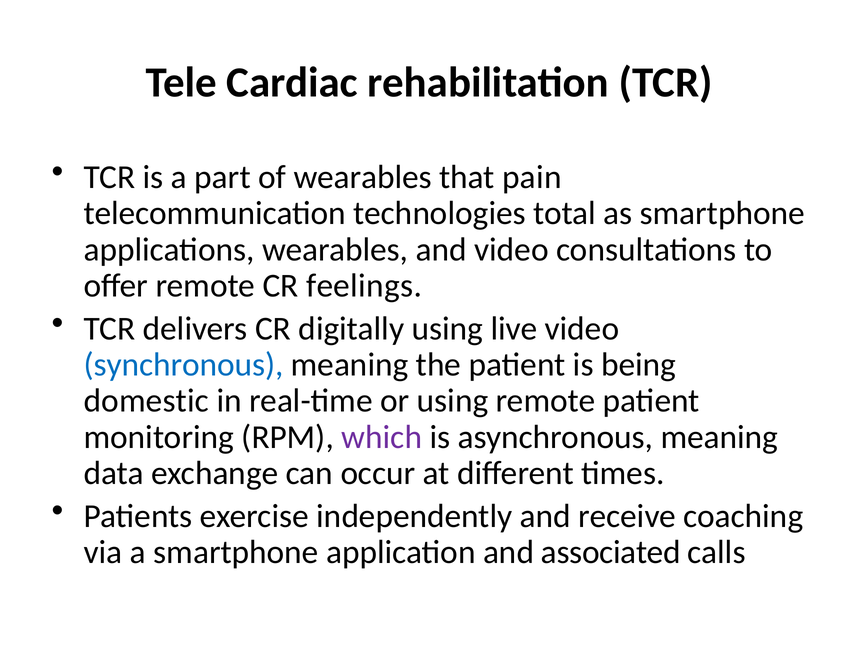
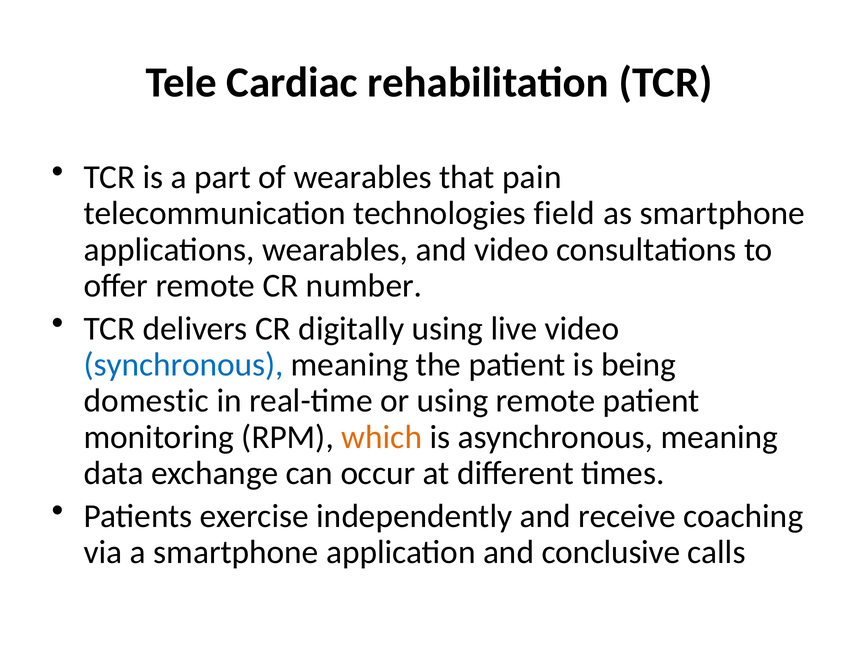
total: total -> field
feelings: feelings -> number
which colour: purple -> orange
associated: associated -> conclusive
